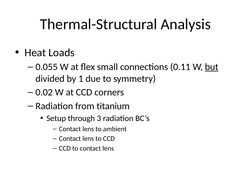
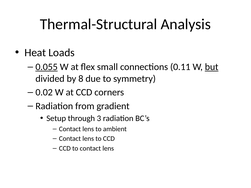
0.055 underline: none -> present
1: 1 -> 8
titanium: titanium -> gradient
